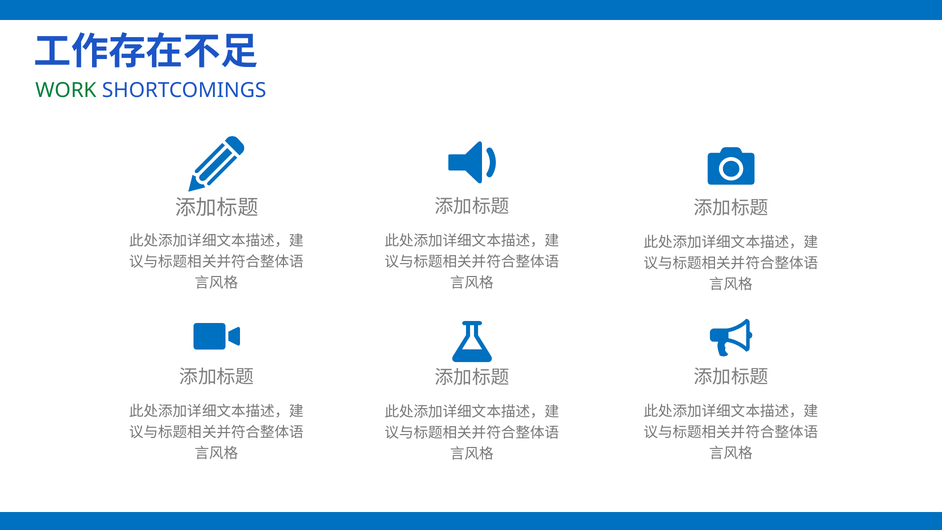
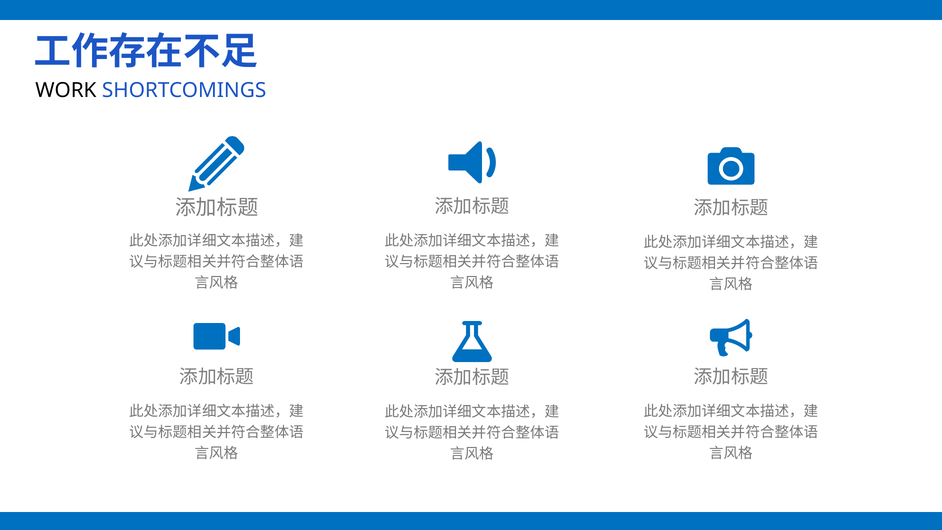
WORK colour: green -> black
